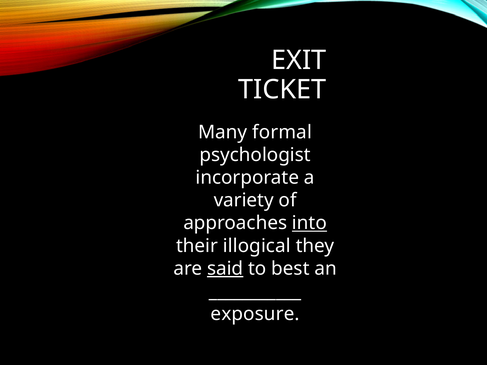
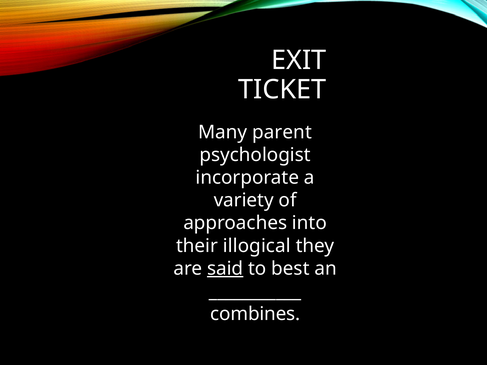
formal: formal -> parent
into underline: present -> none
exposure: exposure -> combines
